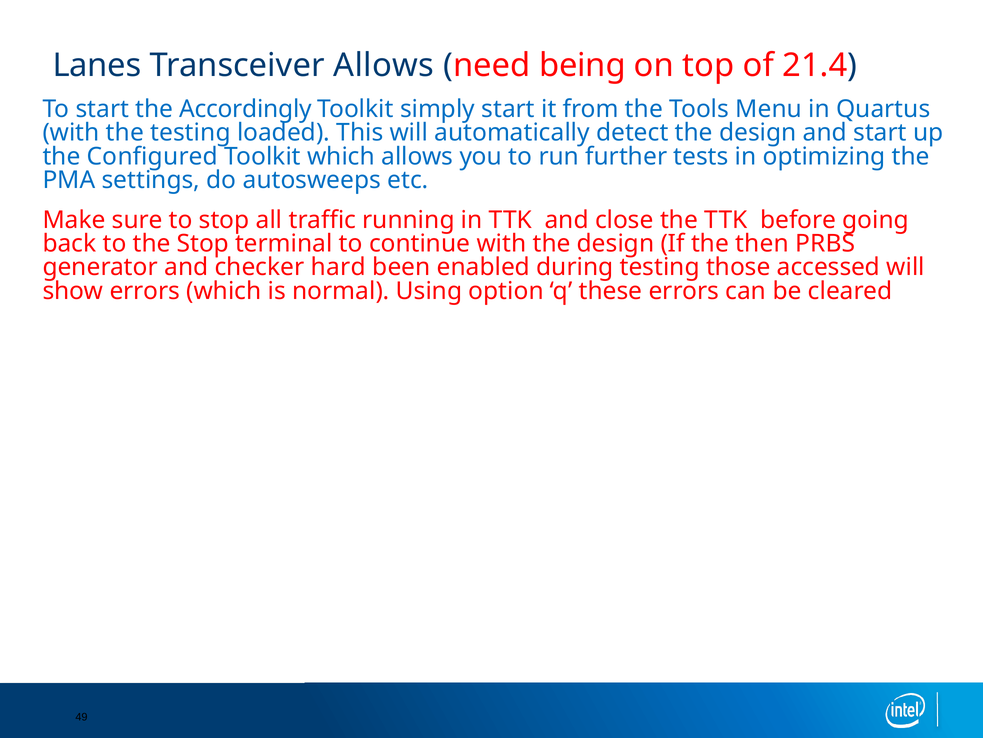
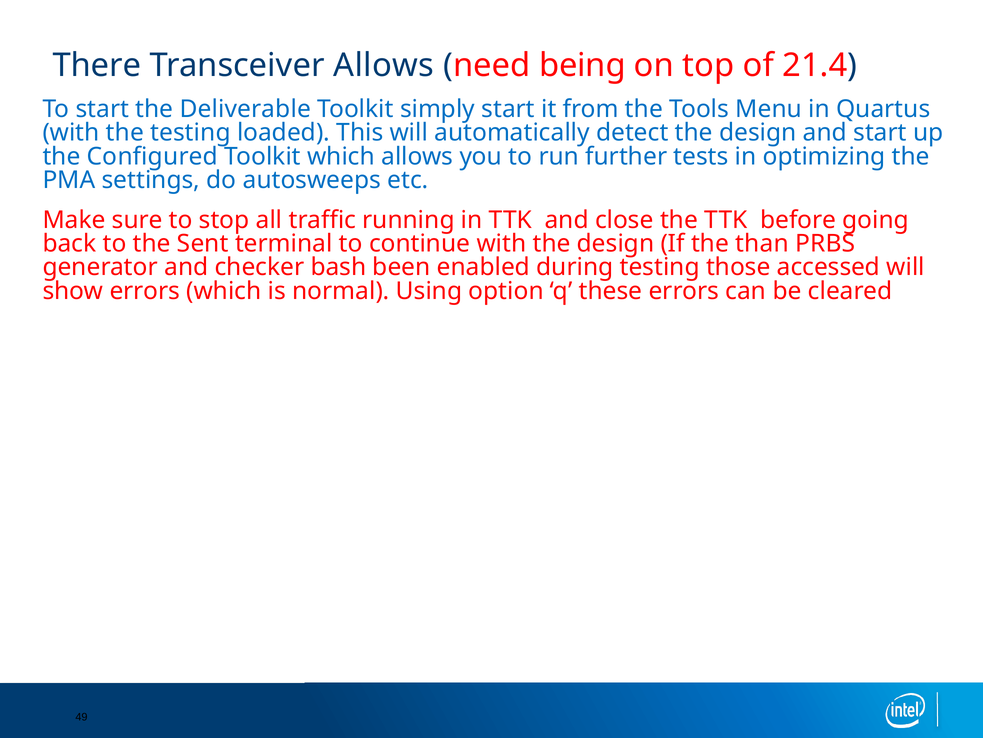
Lanes: Lanes -> There
Accordingly: Accordingly -> Deliverable
the Stop: Stop -> Sent
then: then -> than
hard: hard -> bash
